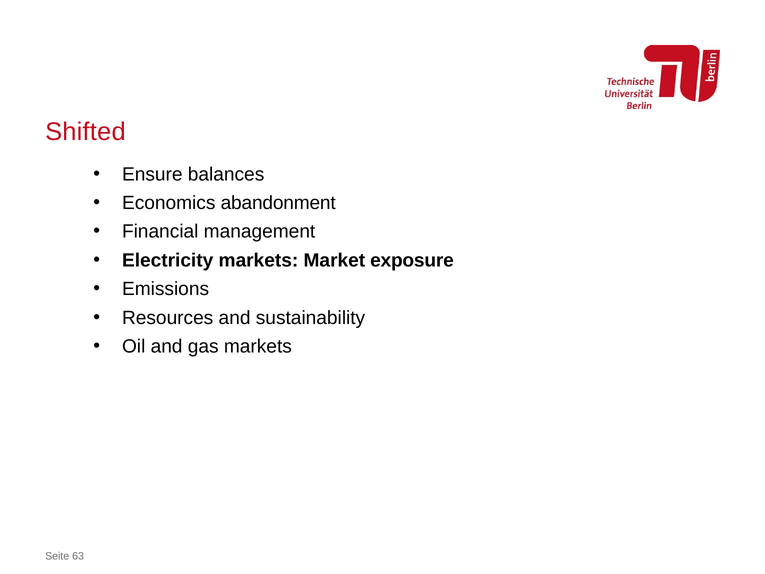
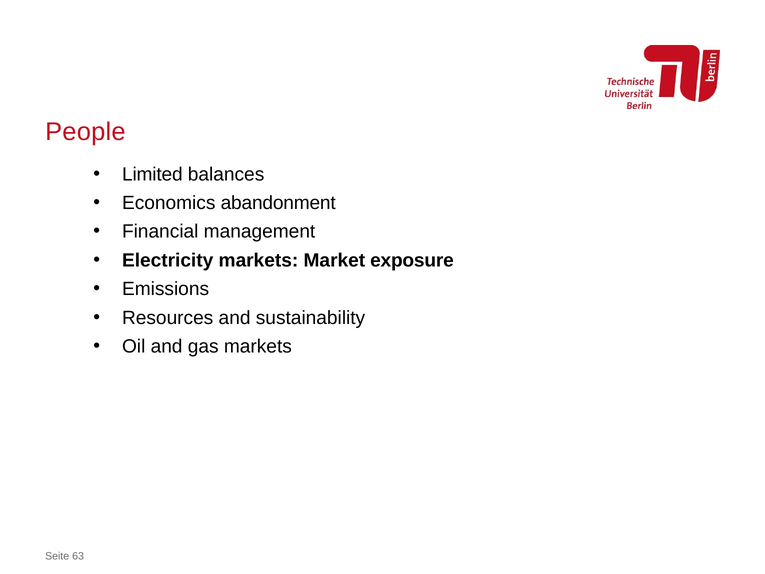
Shifted: Shifted -> People
Ensure: Ensure -> Limited
